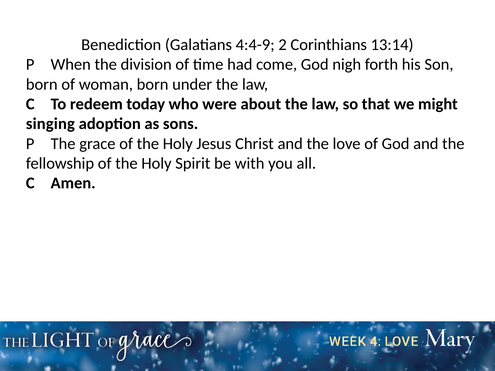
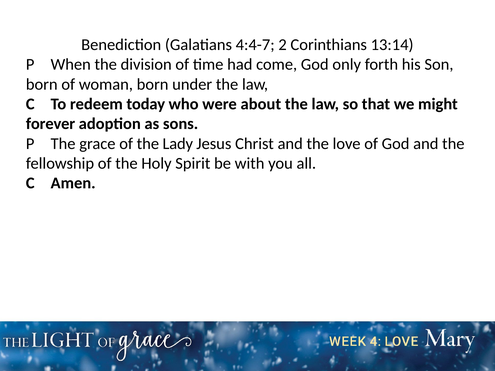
4:4-9: 4:4-9 -> 4:4-7
nigh: nigh -> only
singing: singing -> forever
grace of the Holy: Holy -> Lady
